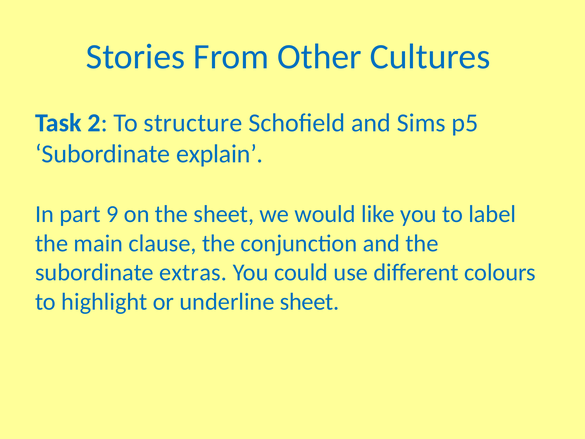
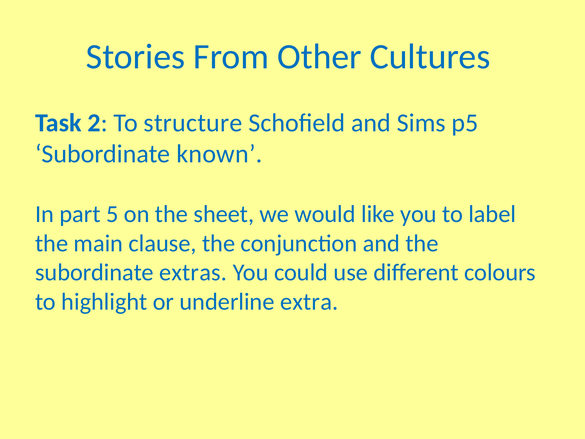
explain: explain -> known
9: 9 -> 5
underline sheet: sheet -> extra
